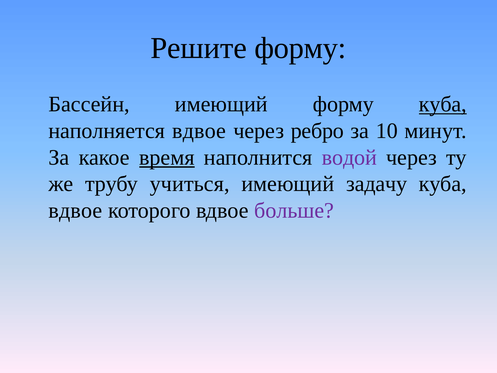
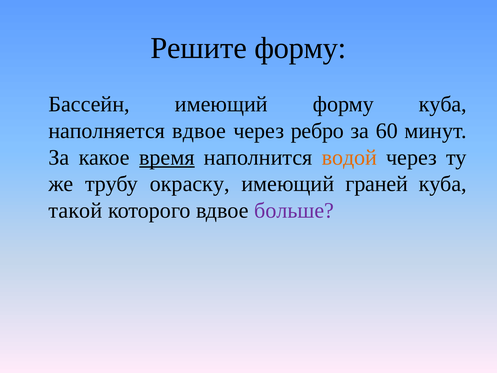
куба at (443, 104) underline: present -> none
10: 10 -> 60
водой colour: purple -> orange
учиться: учиться -> окраску
задачу: задачу -> граней
вдвое at (75, 210): вдвое -> такой
